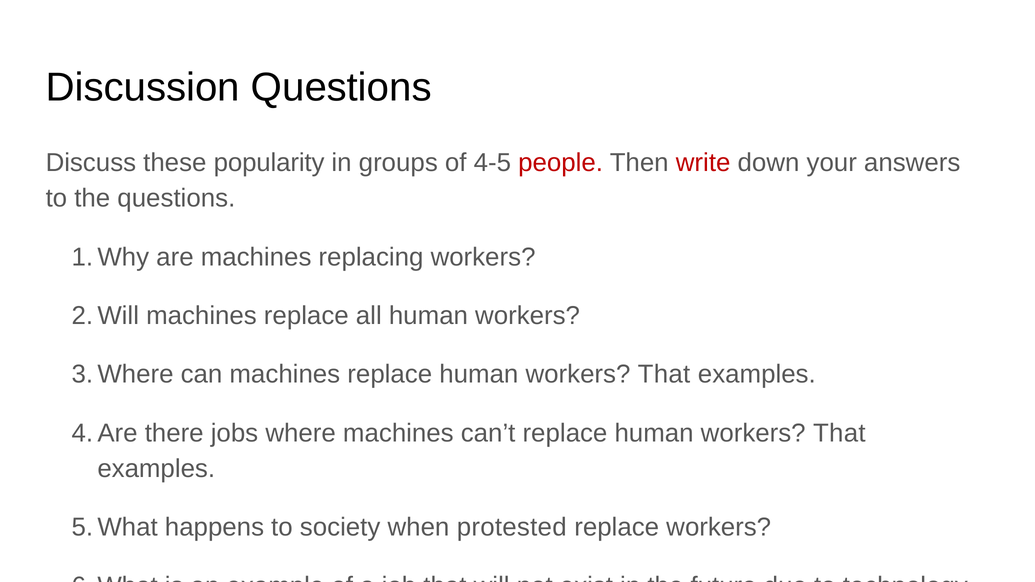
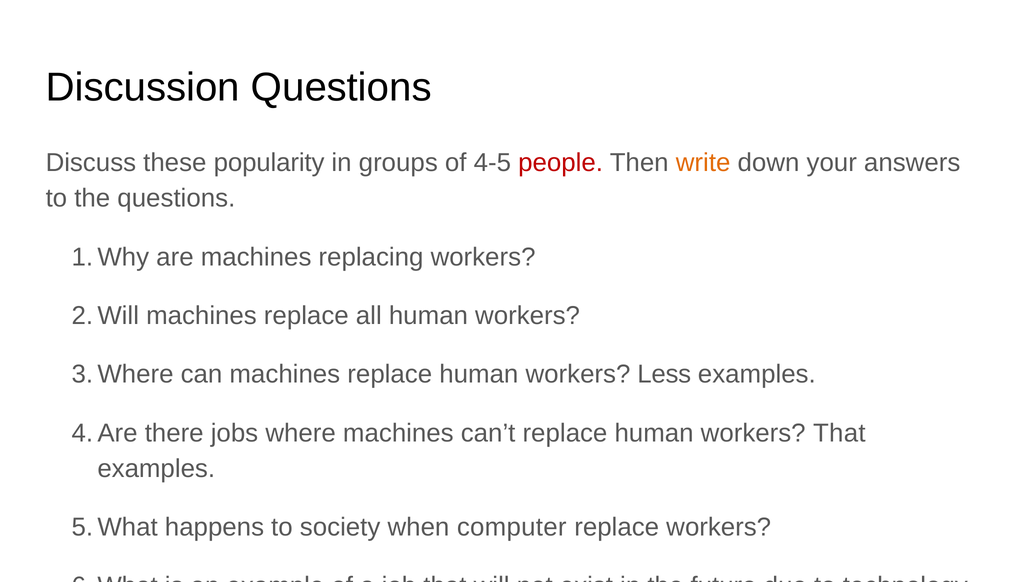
write colour: red -> orange
That at (664, 374): That -> Less
protested: protested -> computer
